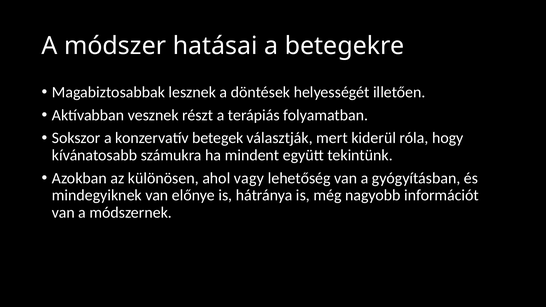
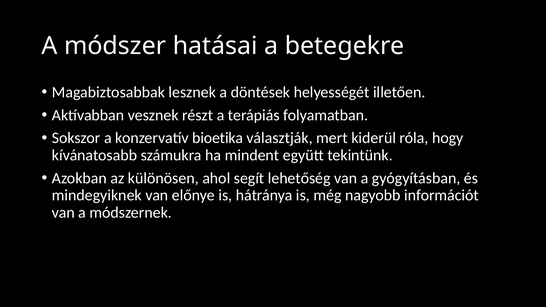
betegek: betegek -> bioetika
vagy: vagy -> segít
